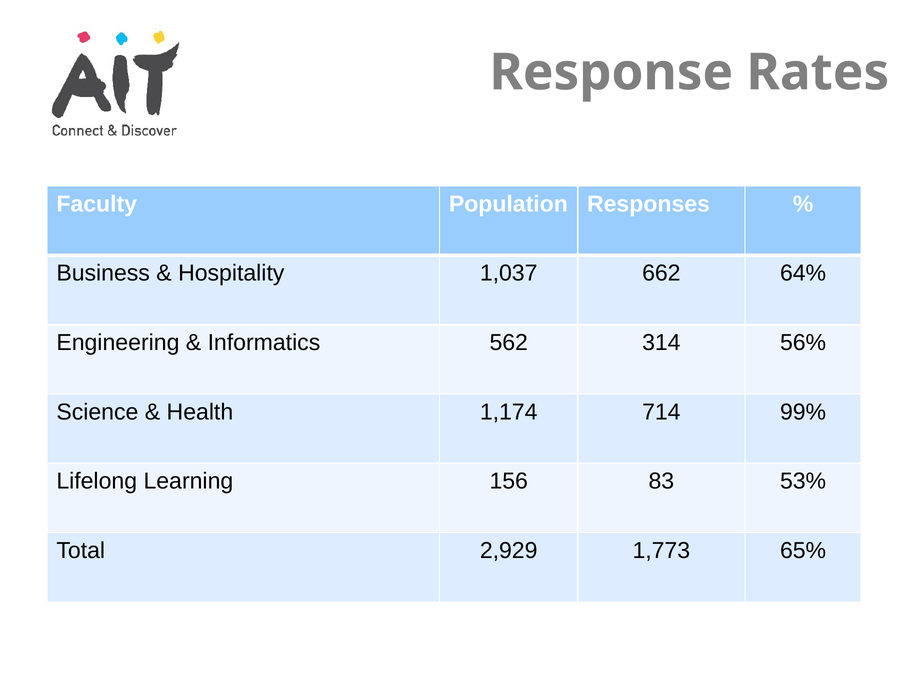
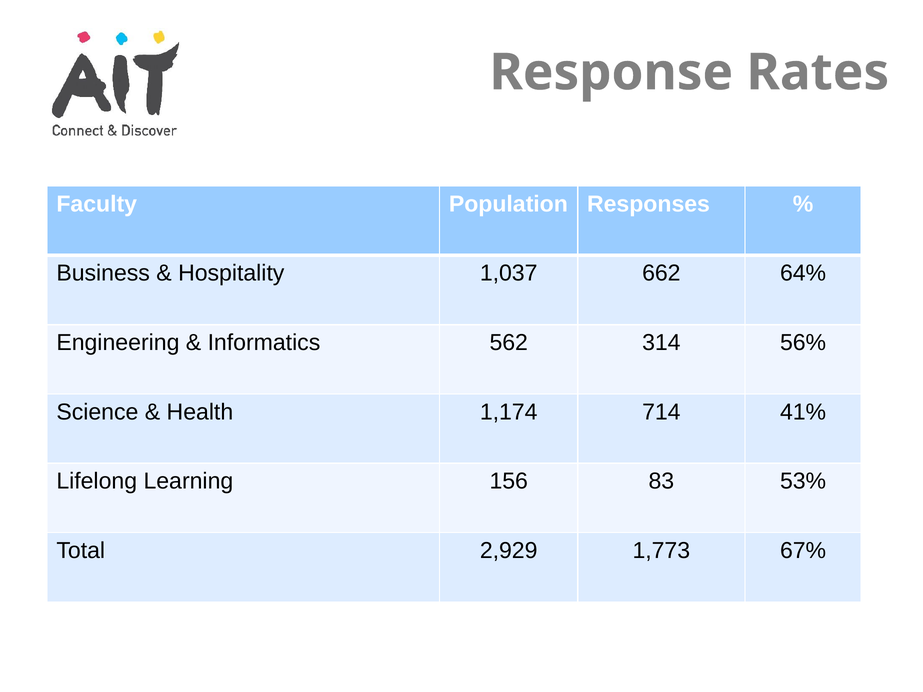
99%: 99% -> 41%
65%: 65% -> 67%
